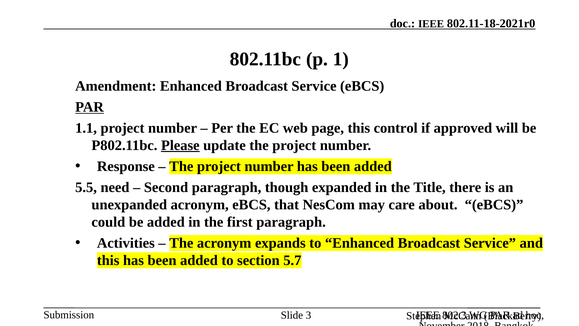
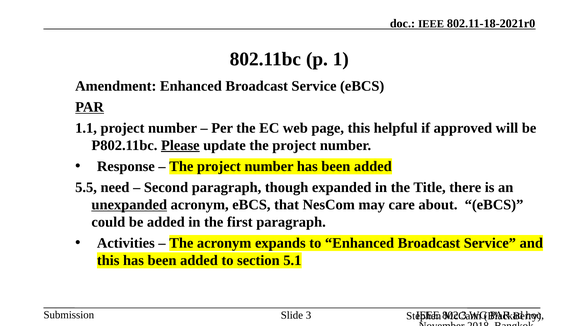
control: control -> helpful
unexpanded underline: none -> present
5.7: 5.7 -> 5.1
